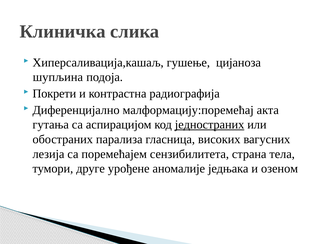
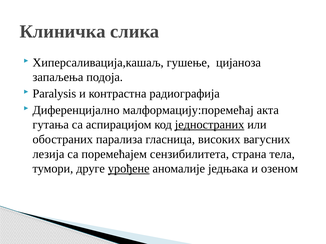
шупљина: шупљина -> запаљења
Покрети: Покрети -> Paralysis
урођене underline: none -> present
